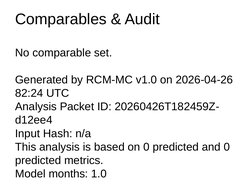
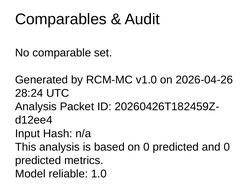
82:24: 82:24 -> 28:24
months: months -> reliable
